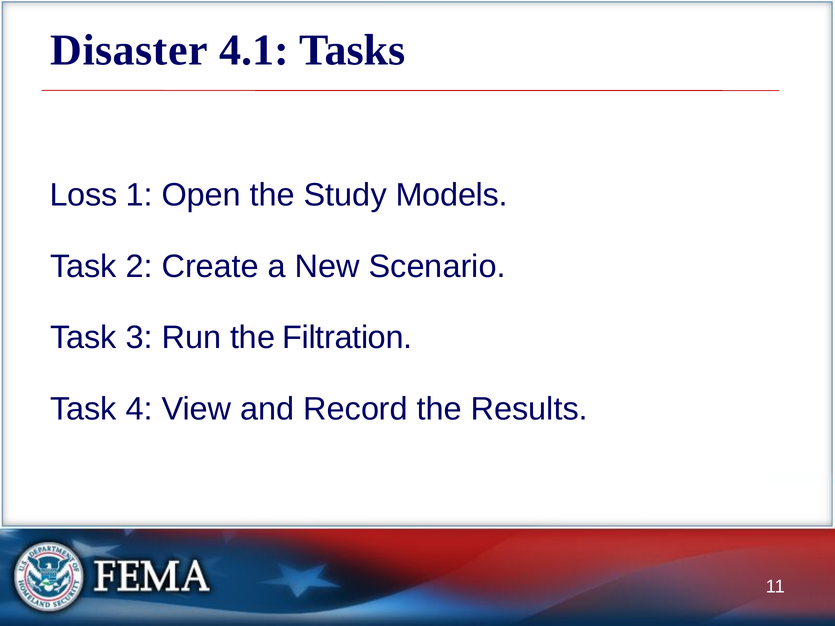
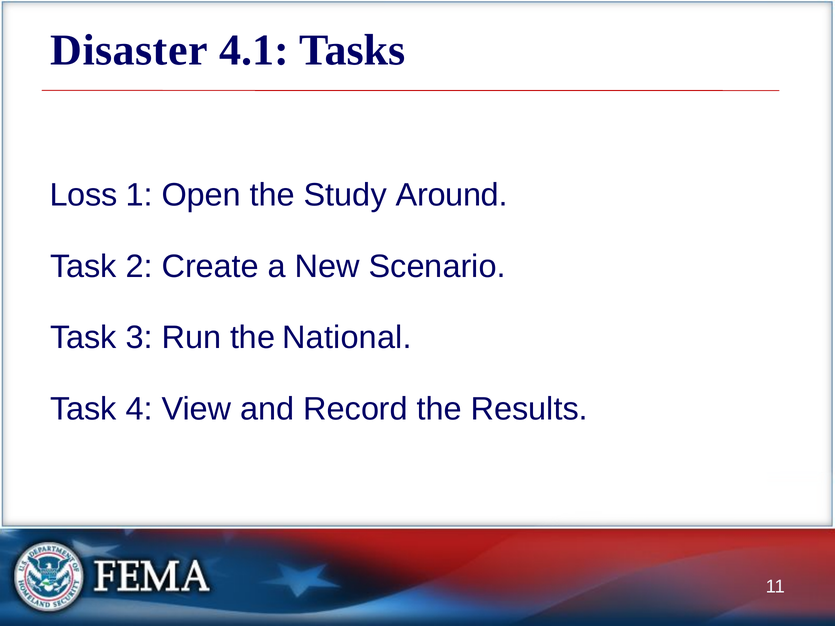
Models: Models -> Around
Filtration: Filtration -> National
